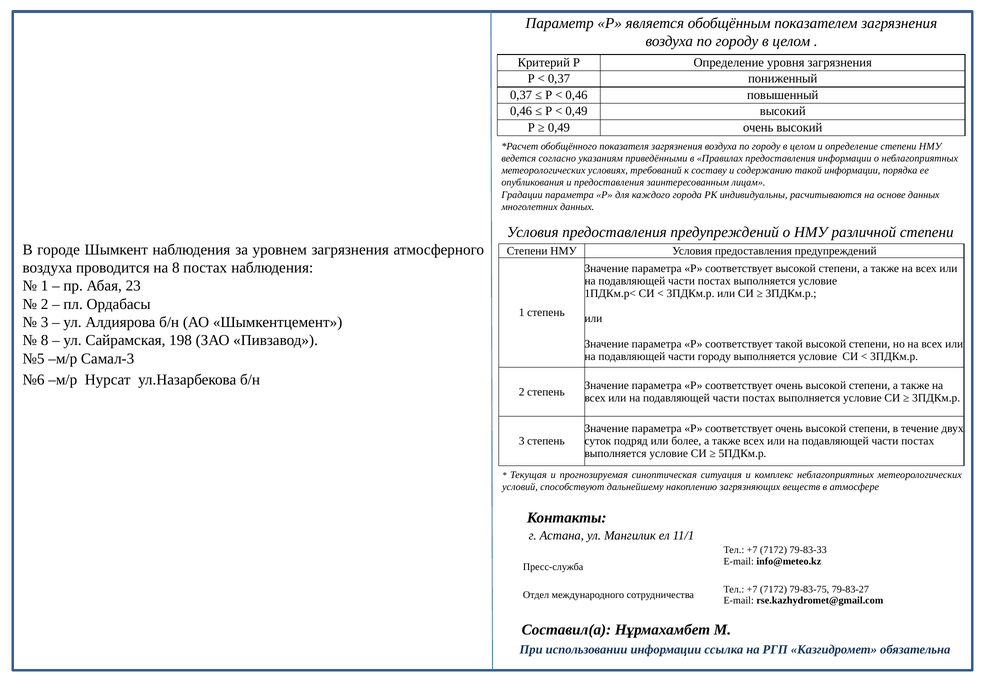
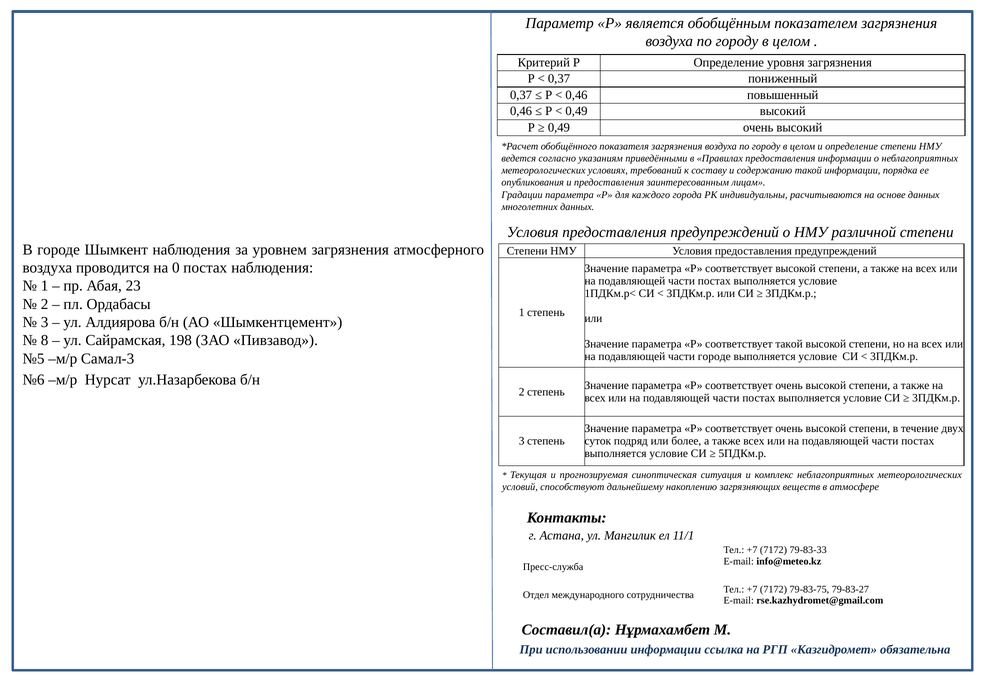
на 8: 8 -> 0
части городу: городу -> городе
